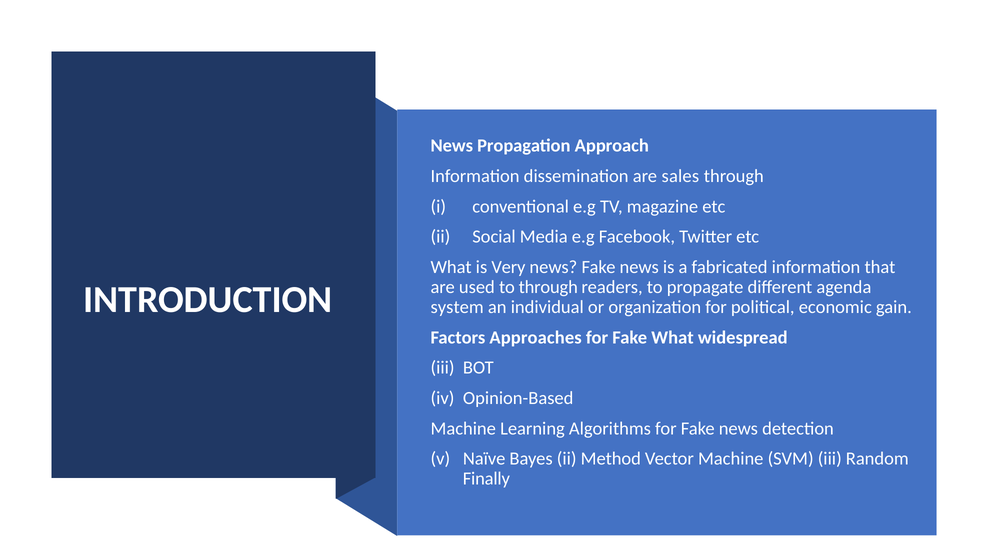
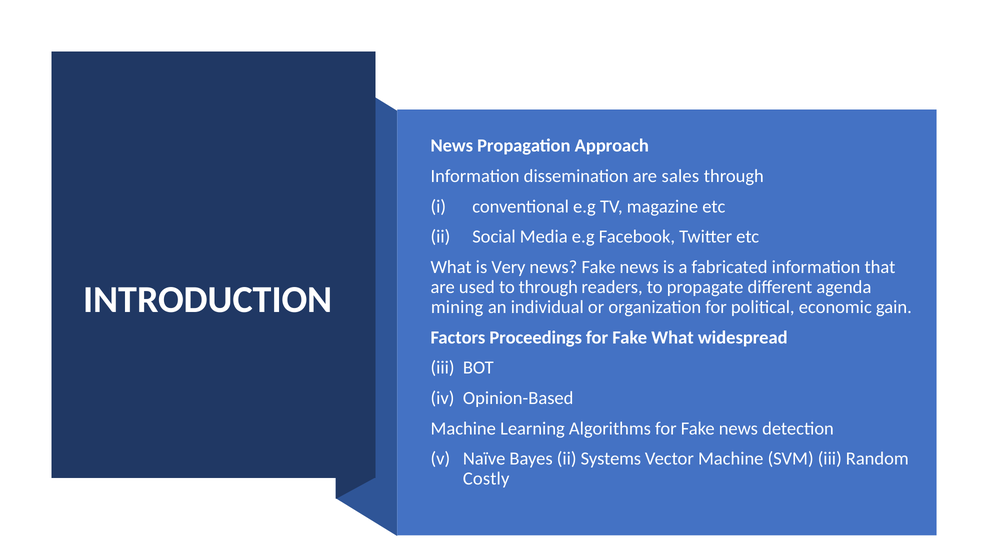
system: system -> mining
Approaches: Approaches -> Proceedings
Method: Method -> Systems
Finally: Finally -> Costly
